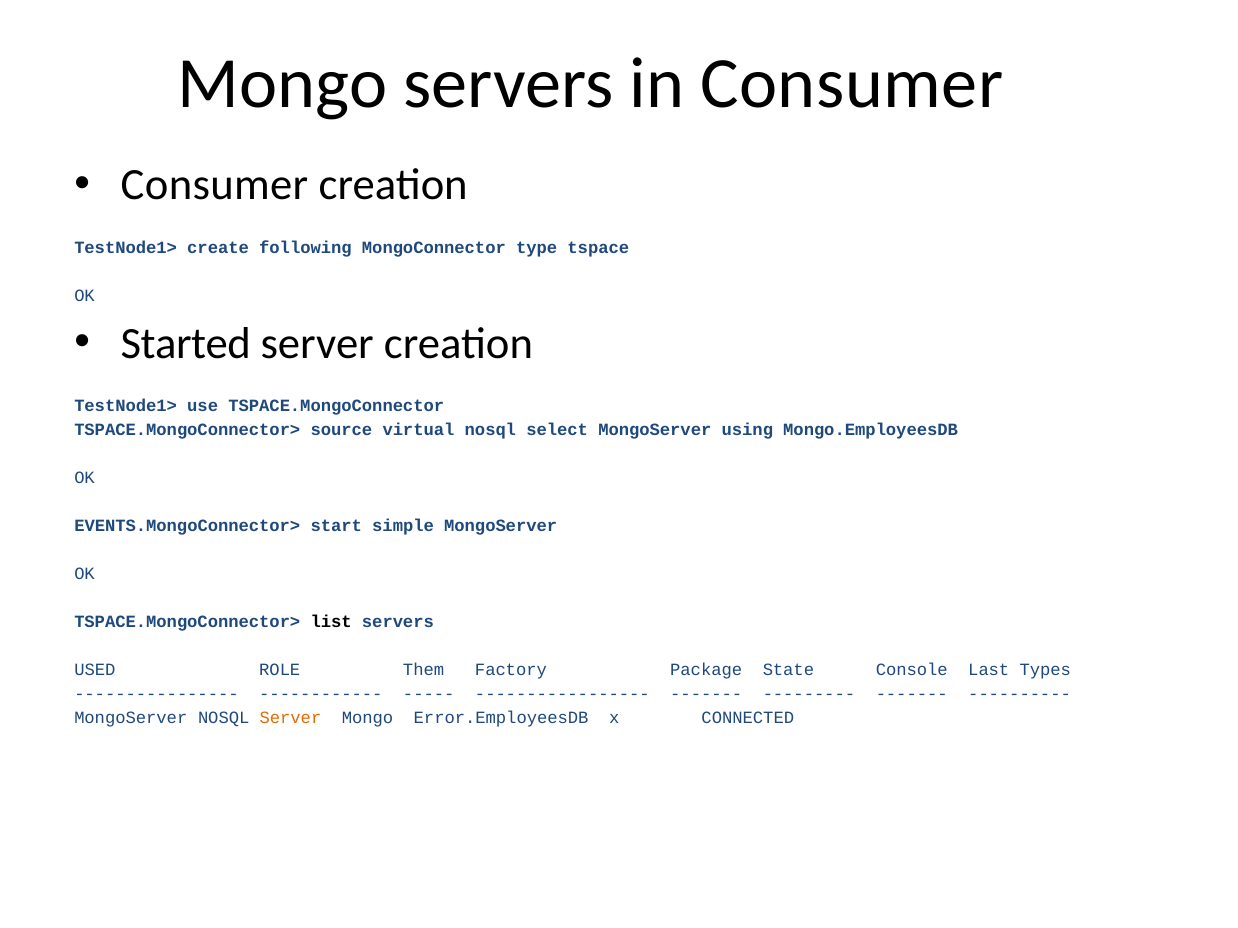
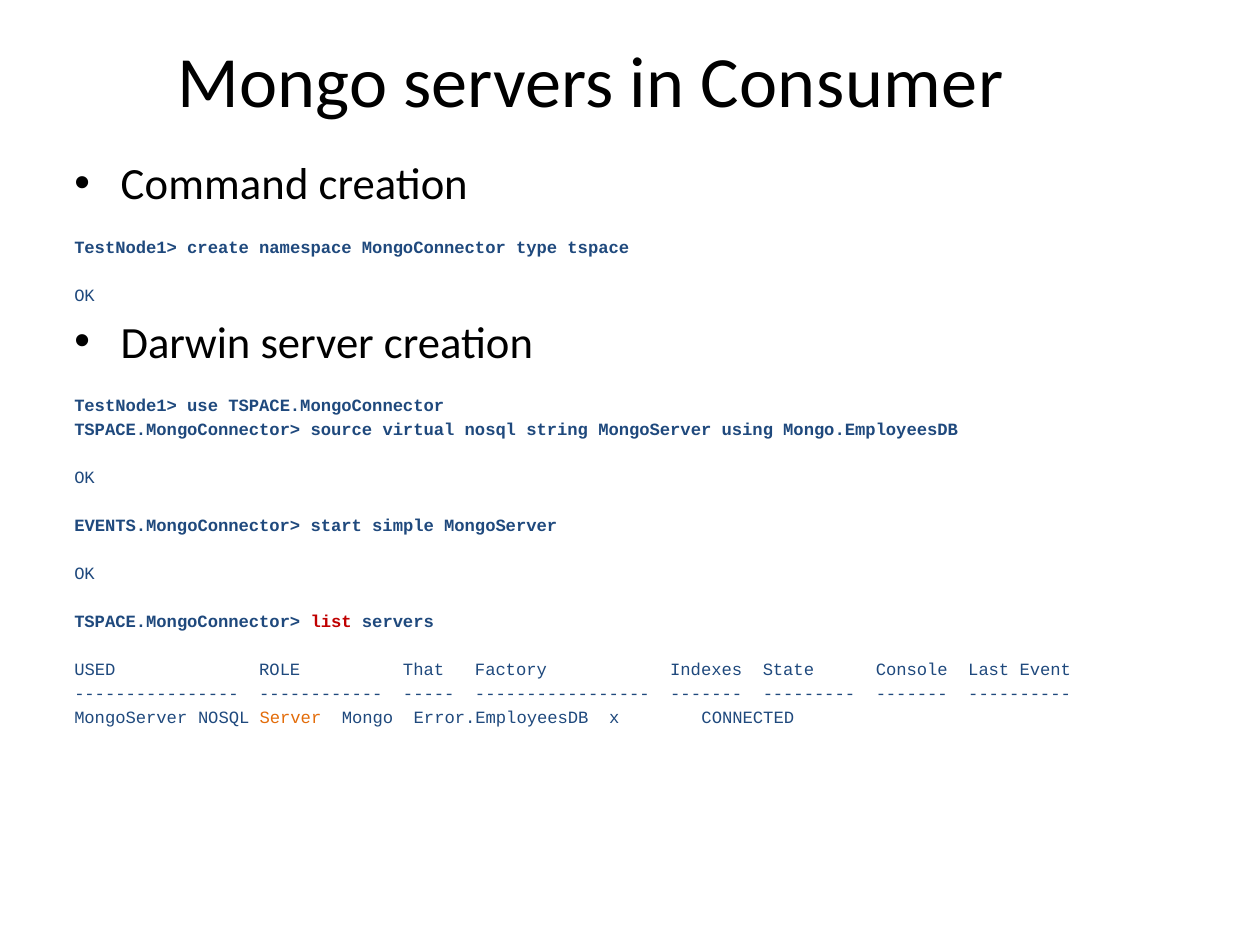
Consumer at (215, 185): Consumer -> Command
following: following -> namespace
Started: Started -> Darwin
select: select -> string
list colour: black -> red
Them: Them -> That
Package: Package -> Indexes
Types: Types -> Event
